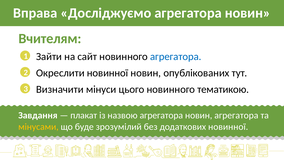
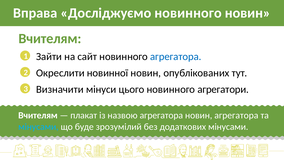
Досліджуємо агрегатора: агрегатора -> новинного
тематикою: тематикою -> агрегатори
Завдання at (38, 115): Завдання -> Вчителям
мінусами at (38, 126) colour: yellow -> light blue
додаткових новинної: новинної -> мінусами
